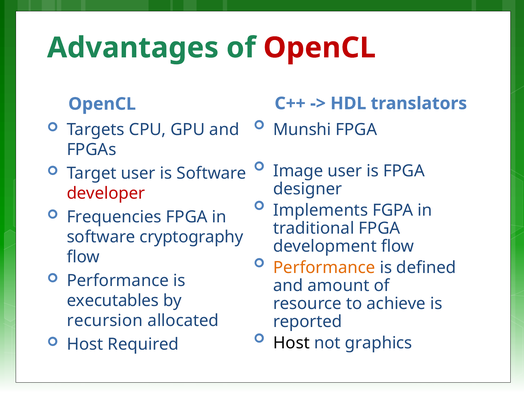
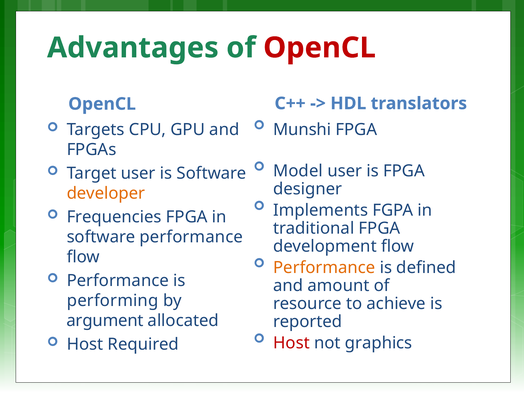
Image: Image -> Model
developer colour: red -> orange
software cryptography: cryptography -> performance
executables: executables -> performing
recursion: recursion -> argument
Host at (291, 343) colour: black -> red
